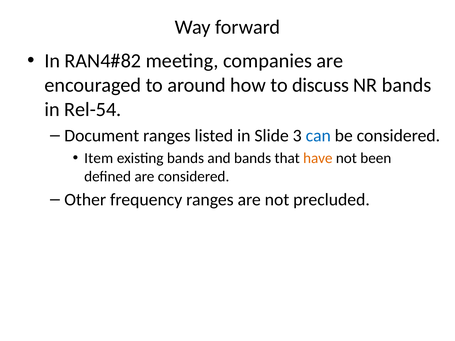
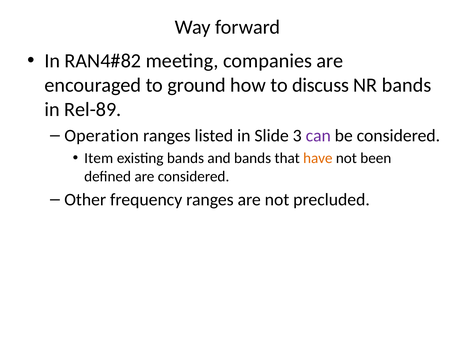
around: around -> ground
Rel-54: Rel-54 -> Rel-89
Document: Document -> Operation
can colour: blue -> purple
